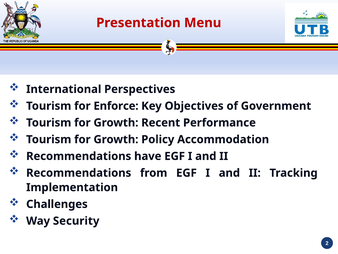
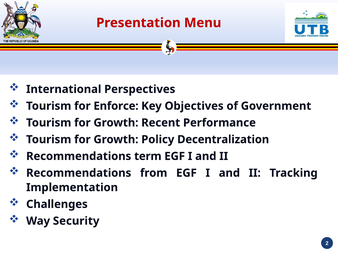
Accommodation: Accommodation -> Decentralization
have: have -> term
